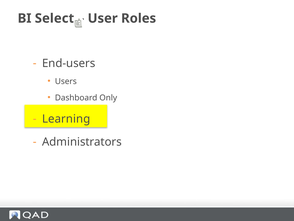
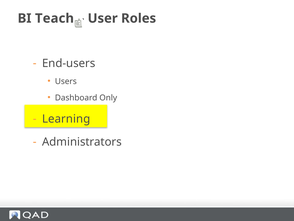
Select: Select -> Teach
